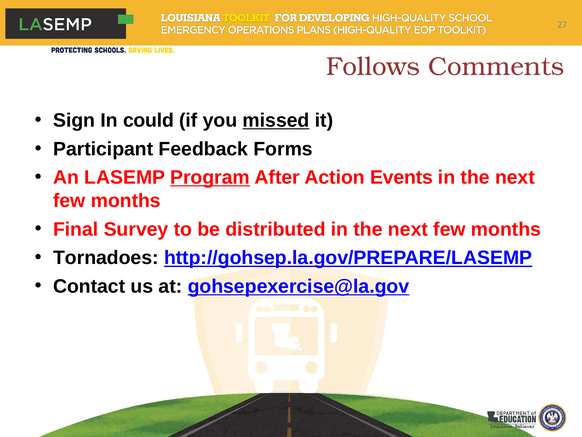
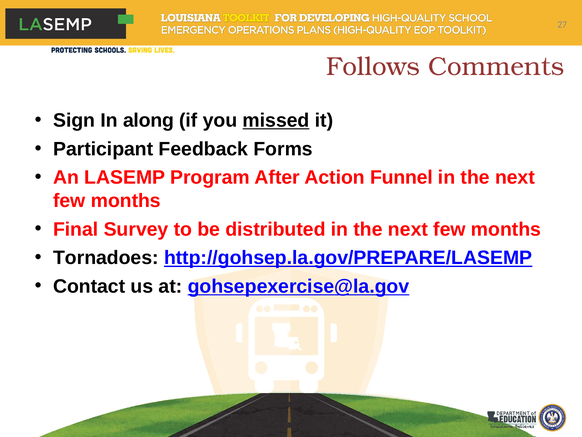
could: could -> along
Program underline: present -> none
Events: Events -> Funnel
